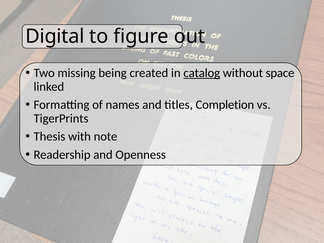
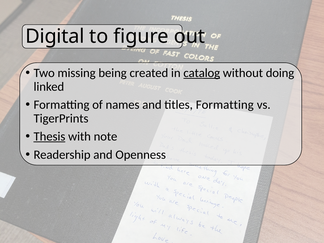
space: space -> doing
titles Completion: Completion -> Formatting
Thesis underline: none -> present
